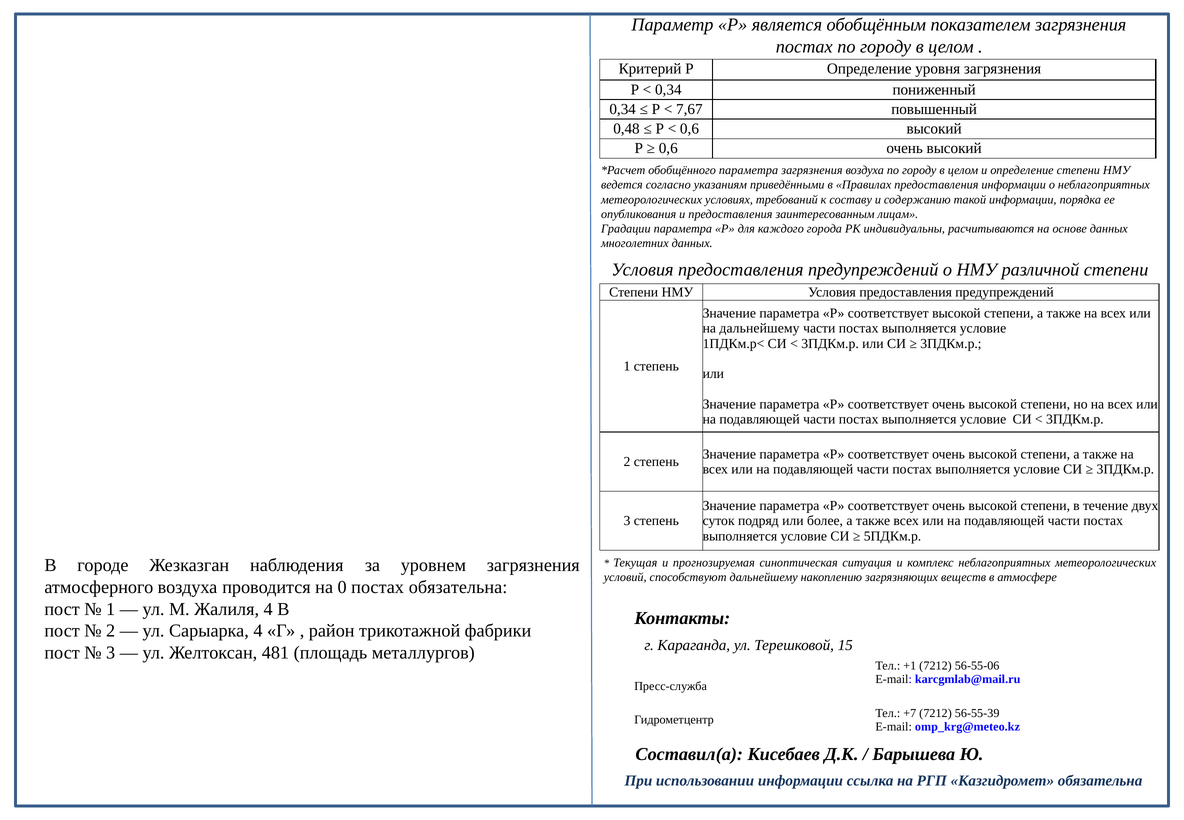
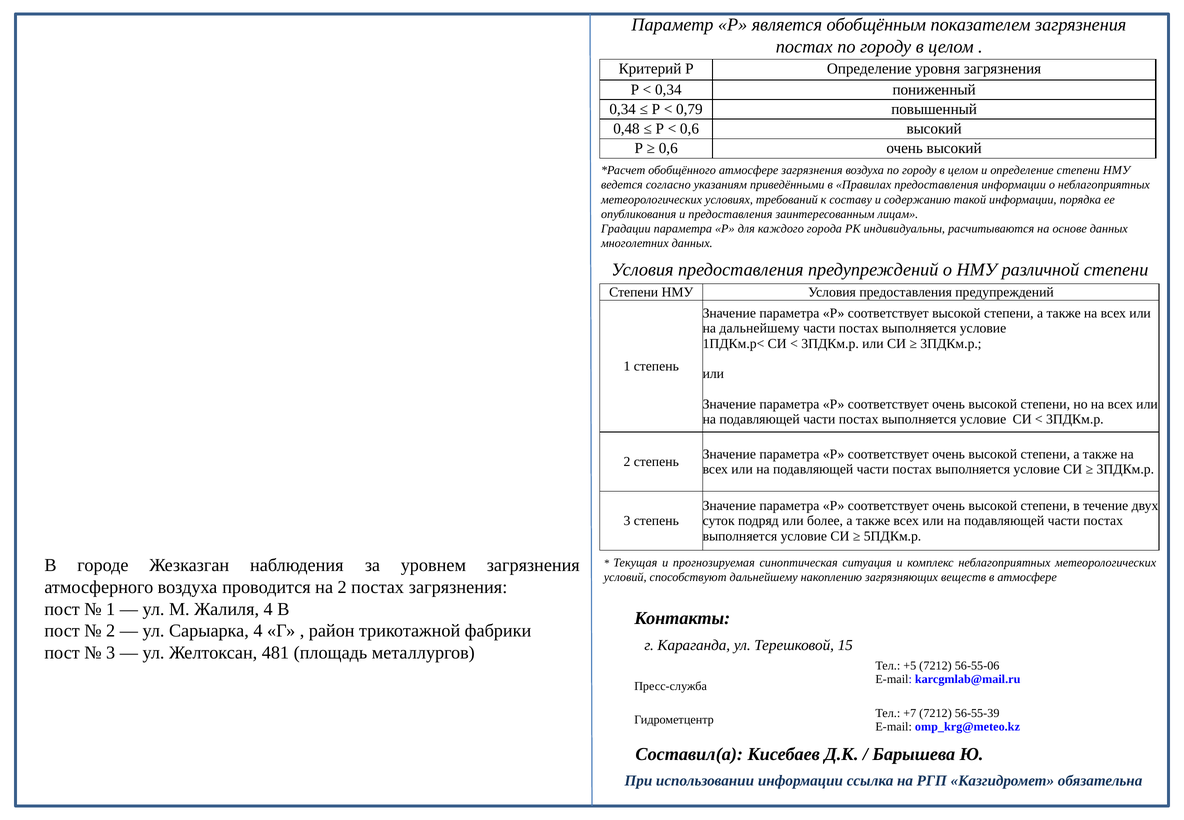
7,67: 7,67 -> 0,79
обобщённого параметра: параметра -> атмосфере
на 0: 0 -> 2
постах обязательна: обязательна -> загрязнения
+1: +1 -> +5
